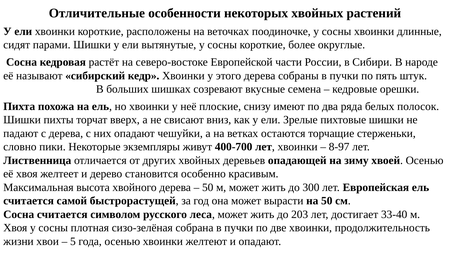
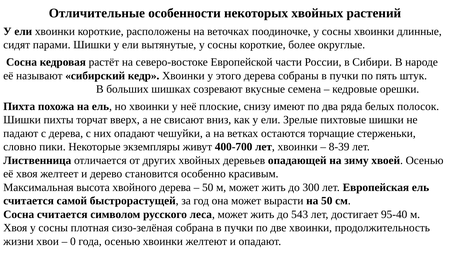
8-97: 8-97 -> 8-39
203: 203 -> 543
33-40: 33-40 -> 95-40
5: 5 -> 0
